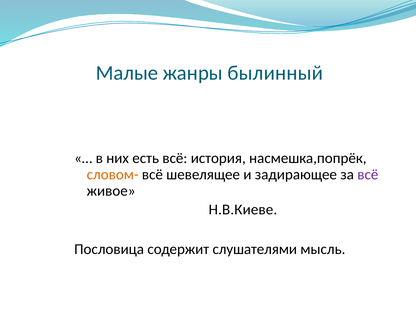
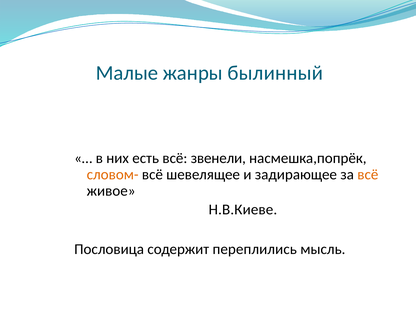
история: история -> звенели
всё at (368, 175) colour: purple -> orange
слушателями: слушателями -> переплились
